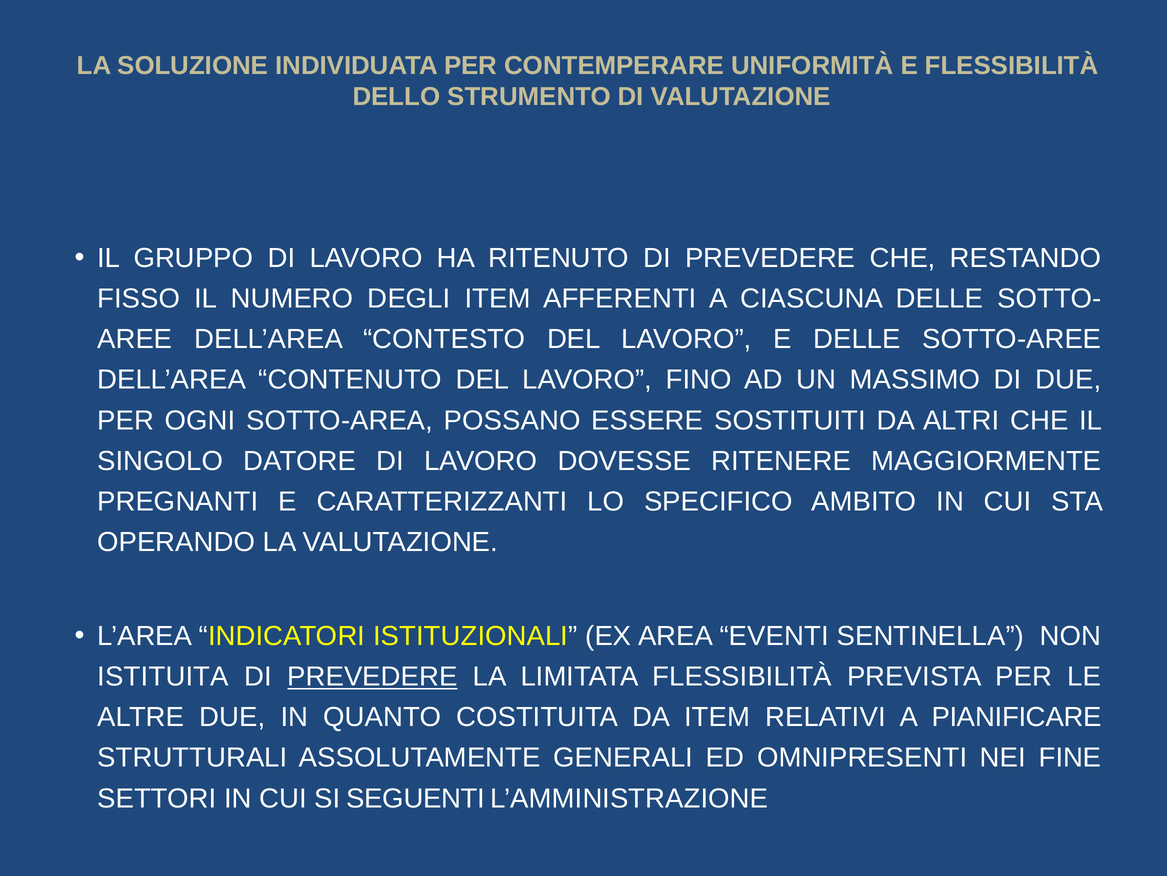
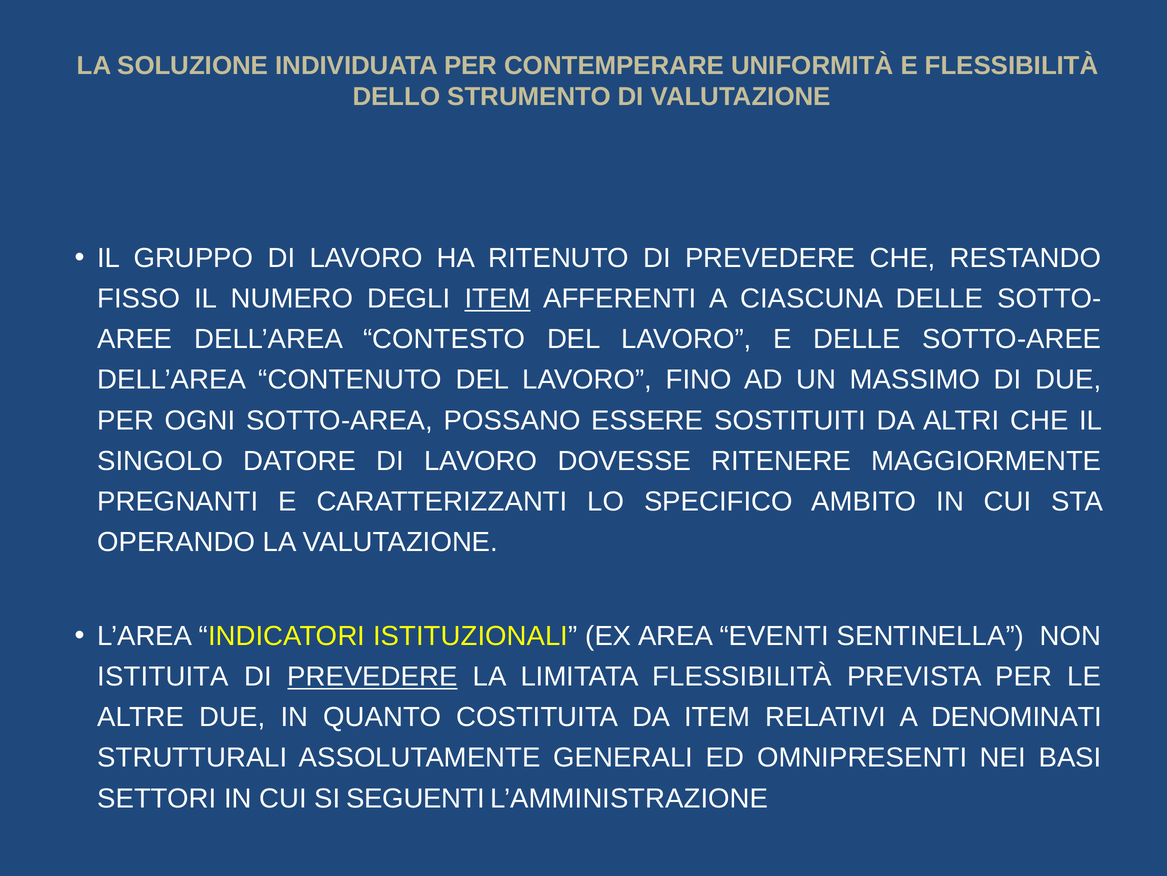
ITEM at (498, 299) underline: none -> present
PIANIFICARE: PIANIFICARE -> DENOMINATI
FINE: FINE -> BASI
